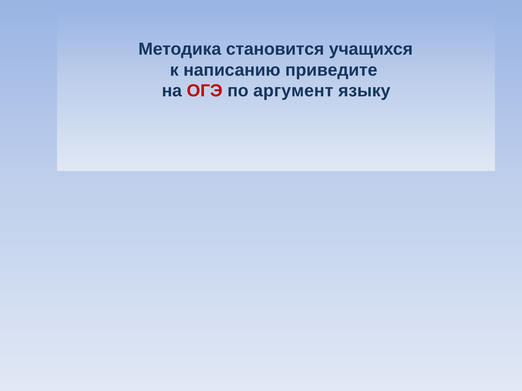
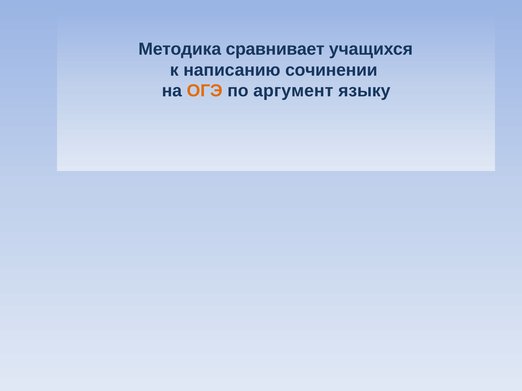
становится: становится -> сравнивает
приведите: приведите -> сочинении
ОГЭ colour: red -> orange
